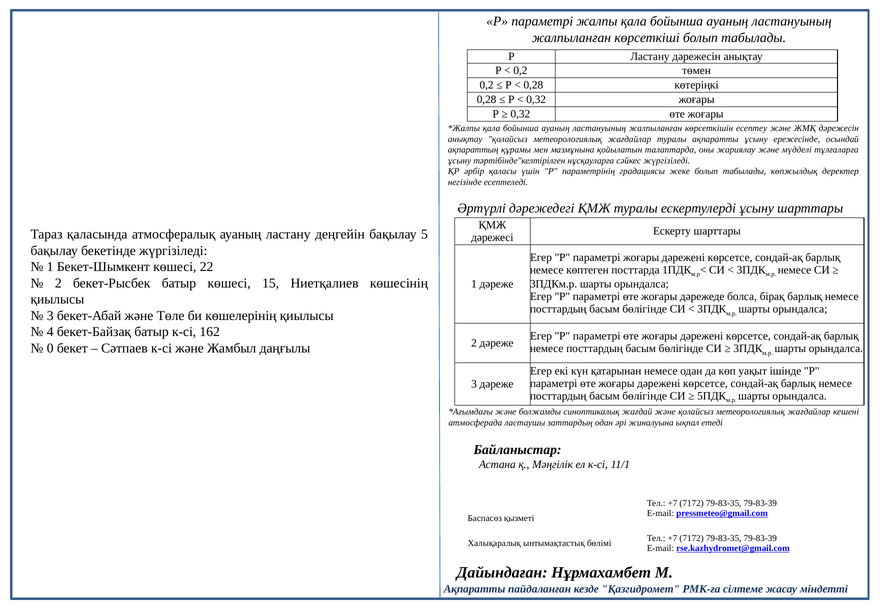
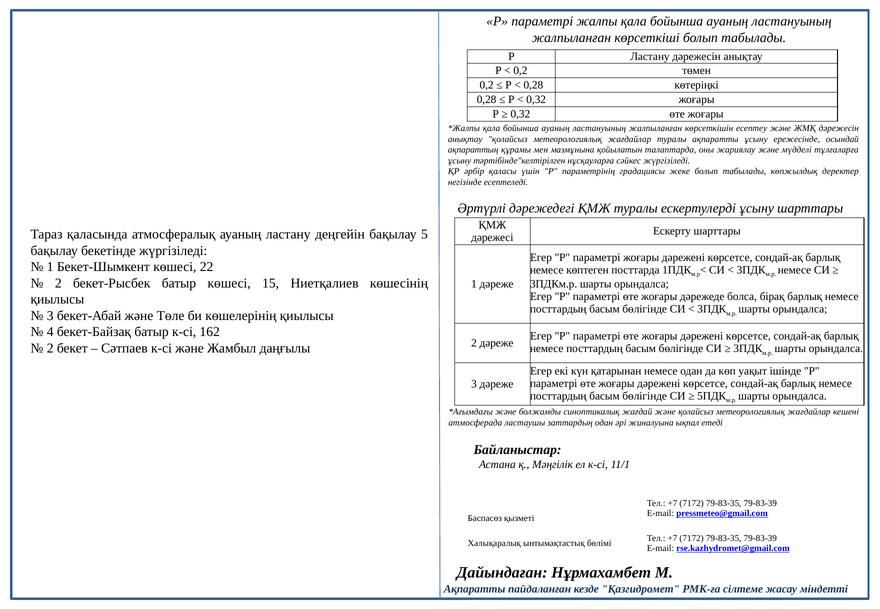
0 at (50, 348): 0 -> 2
